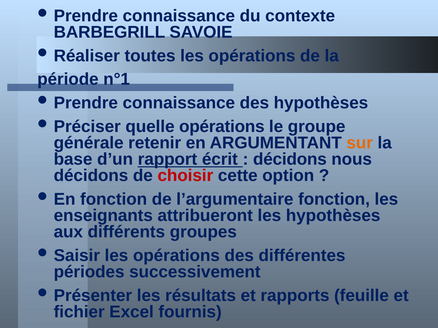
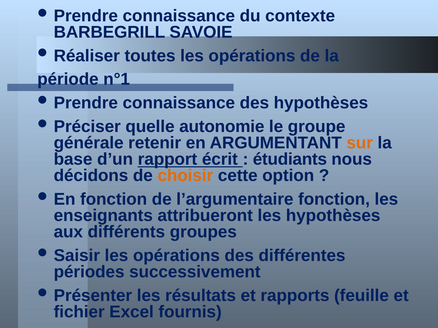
quelle opérations: opérations -> autonomie
décidons at (290, 160): décidons -> étudiants
choisir colour: red -> orange
